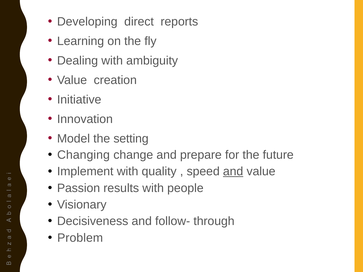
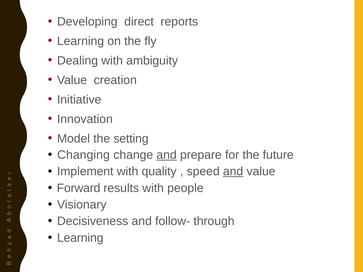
and at (167, 155) underline: none -> present
Passion: Passion -> Forward
Problem at (80, 238): Problem -> Learning
